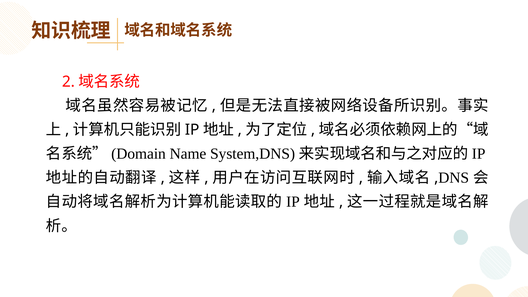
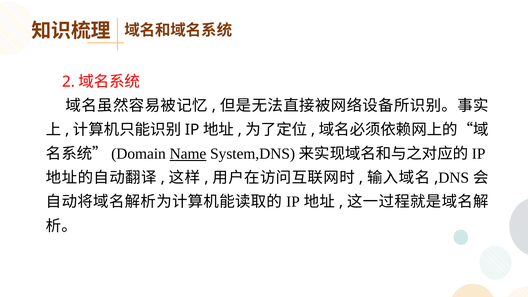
Name underline: none -> present
